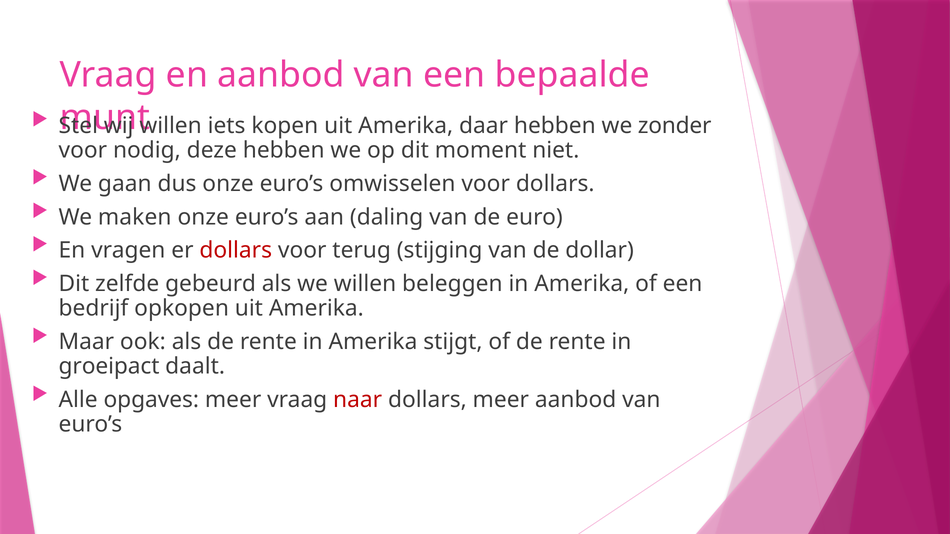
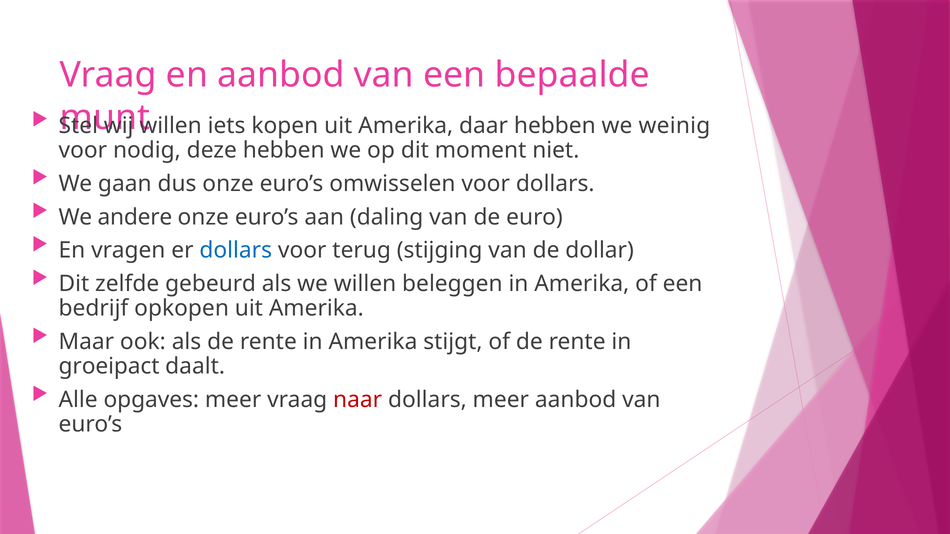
zonder: zonder -> weinig
maken: maken -> andere
dollars at (236, 251) colour: red -> blue
